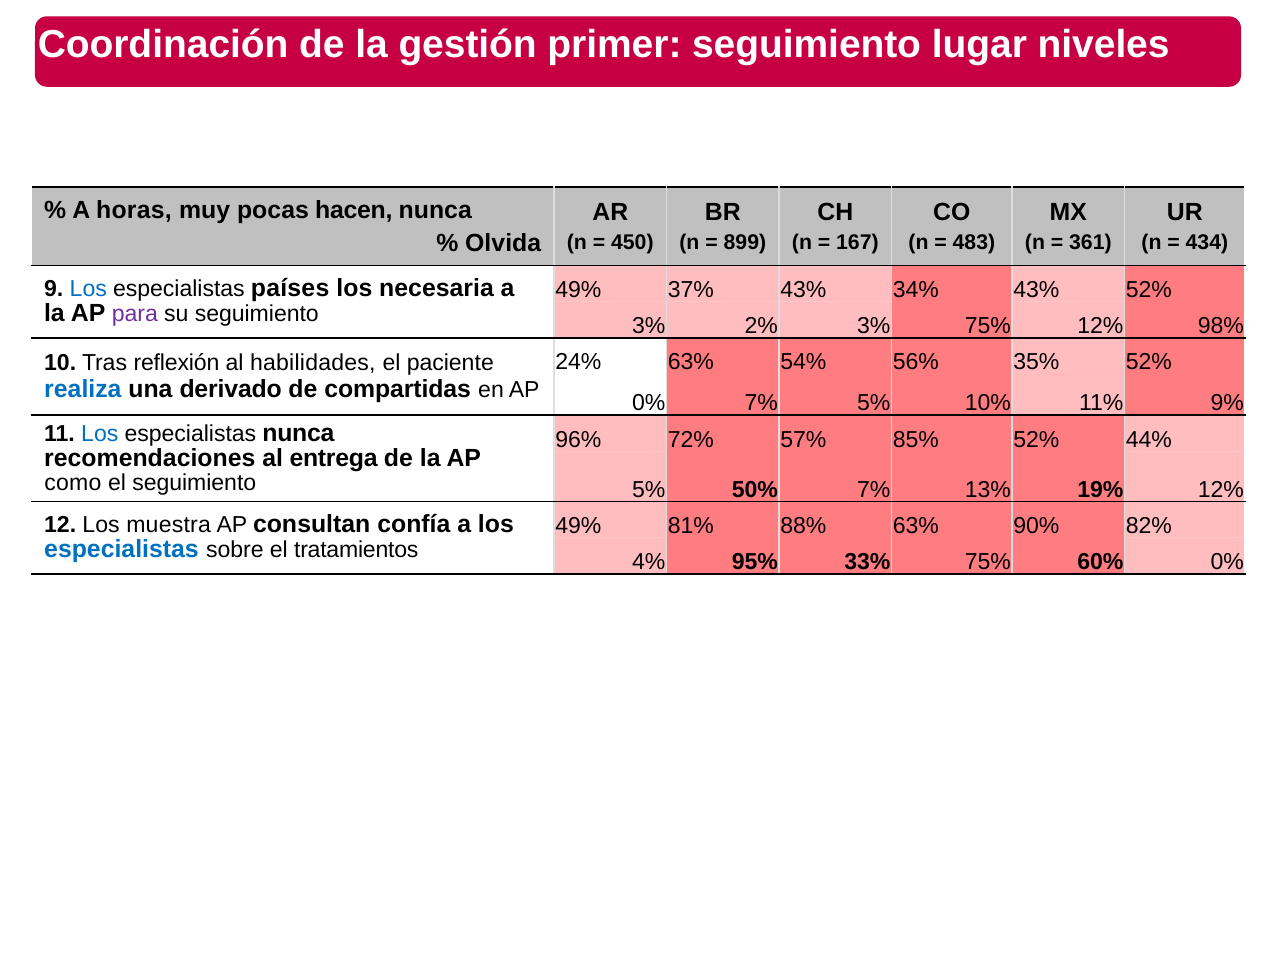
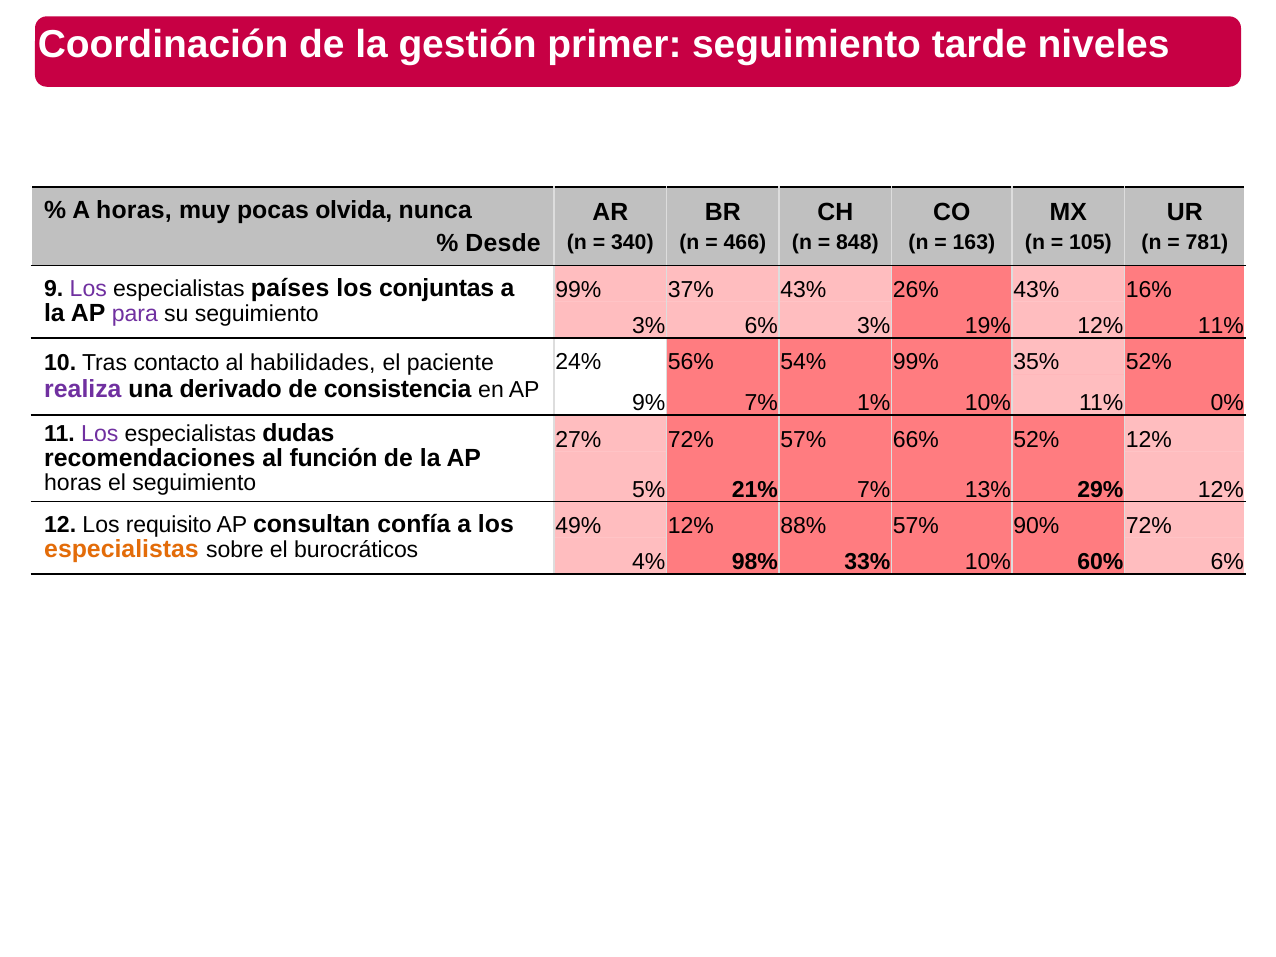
lugar: lugar -> tarde
hacen: hacen -> olvida
Olvida: Olvida -> Desde
450: 450 -> 340
899: 899 -> 466
167: 167 -> 848
483: 483 -> 163
361: 361 -> 105
434: 434 -> 781
Los at (88, 289) colour: blue -> purple
necesaria: necesaria -> conjuntas
49% at (578, 290): 49% -> 99%
34%: 34% -> 26%
43% 52%: 52% -> 16%
3% 2%: 2% -> 6%
3% 75%: 75% -> 19%
12% 98%: 98% -> 11%
24% 63%: 63% -> 56%
54% 56%: 56% -> 99%
reflexión: reflexión -> contacto
realiza colour: blue -> purple
compartidas: compartidas -> consistencia
0% at (649, 403): 0% -> 9%
7% 5%: 5% -> 1%
9%: 9% -> 0%
Los at (100, 434) colour: blue -> purple
especialistas nunca: nunca -> dudas
96%: 96% -> 27%
85%: 85% -> 66%
52% 44%: 44% -> 12%
entrega: entrega -> función
como at (73, 483): como -> horas
50%: 50% -> 21%
19%: 19% -> 29%
muestra: muestra -> requisito
49% 81%: 81% -> 12%
88% 63%: 63% -> 57%
90% 82%: 82% -> 72%
especialistas at (121, 550) colour: blue -> orange
tratamientos: tratamientos -> burocráticos
95%: 95% -> 98%
33% 75%: 75% -> 10%
60% 0%: 0% -> 6%
